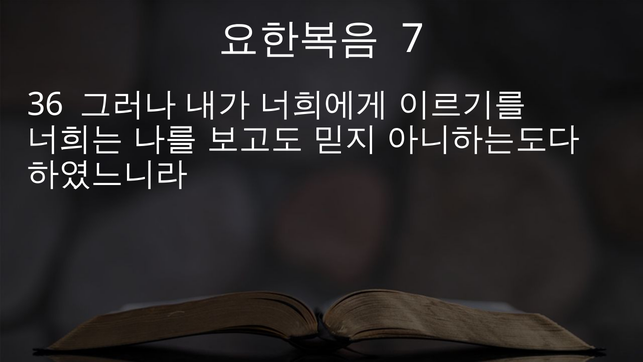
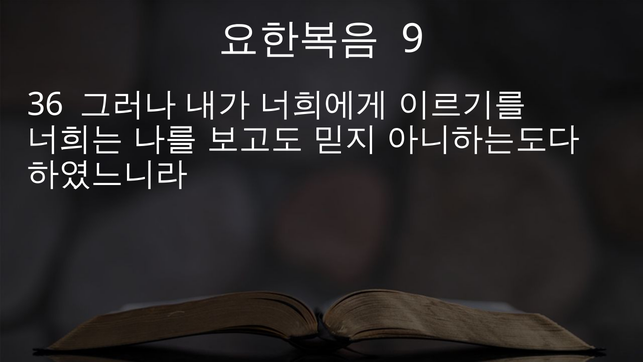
7: 7 -> 9
